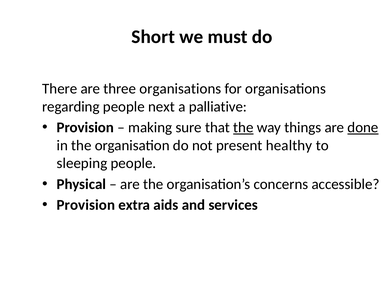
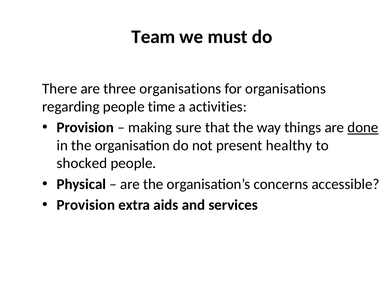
Short: Short -> Team
next: next -> time
palliative: palliative -> activities
the at (243, 128) underline: present -> none
sleeping: sleeping -> shocked
